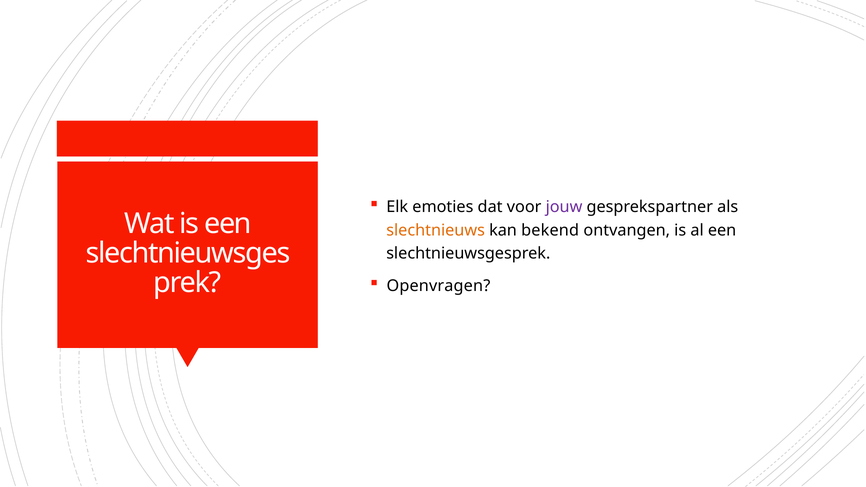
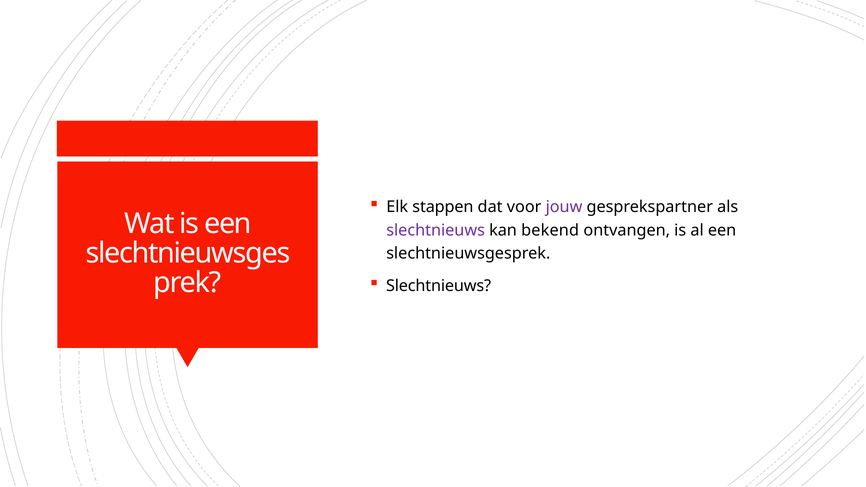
emoties: emoties -> stappen
slechtnieuws at (436, 230) colour: orange -> purple
Openvragen at (438, 286): Openvragen -> Slechtnieuws
